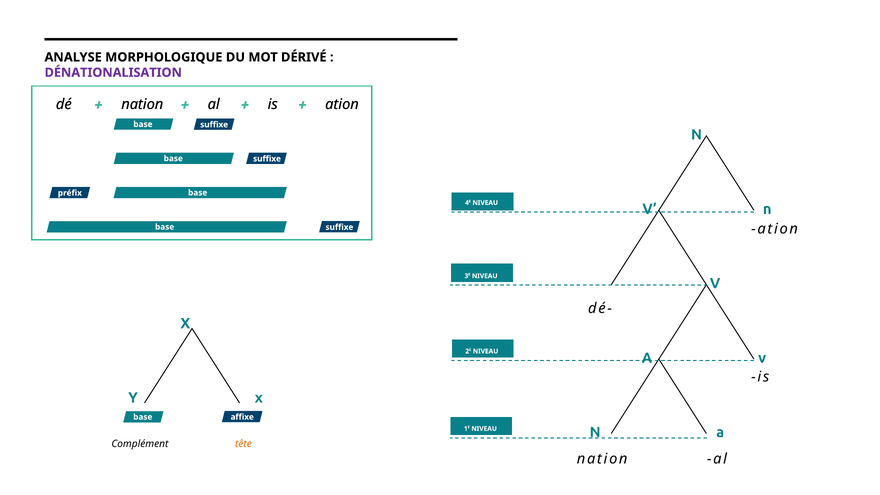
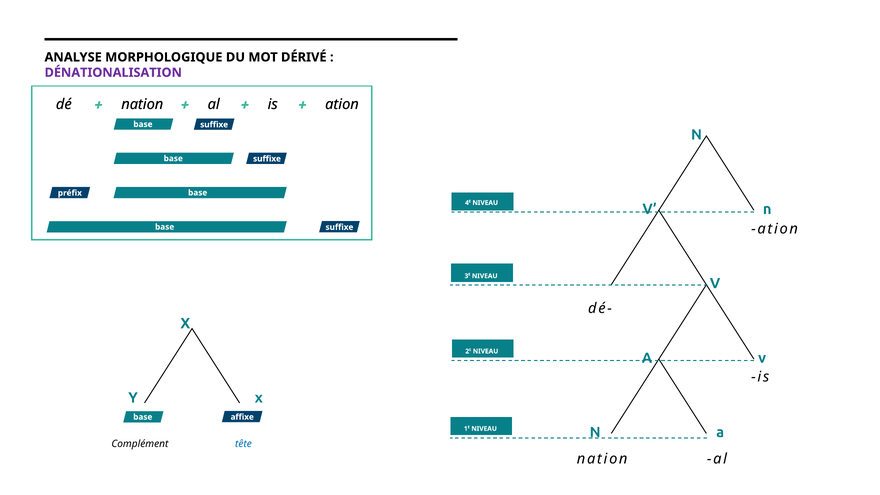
tête colour: orange -> blue
